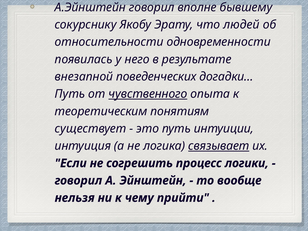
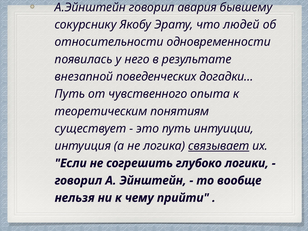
вполне: вполне -> авария
чувственного underline: present -> none
процесс: процесс -> глубоко
